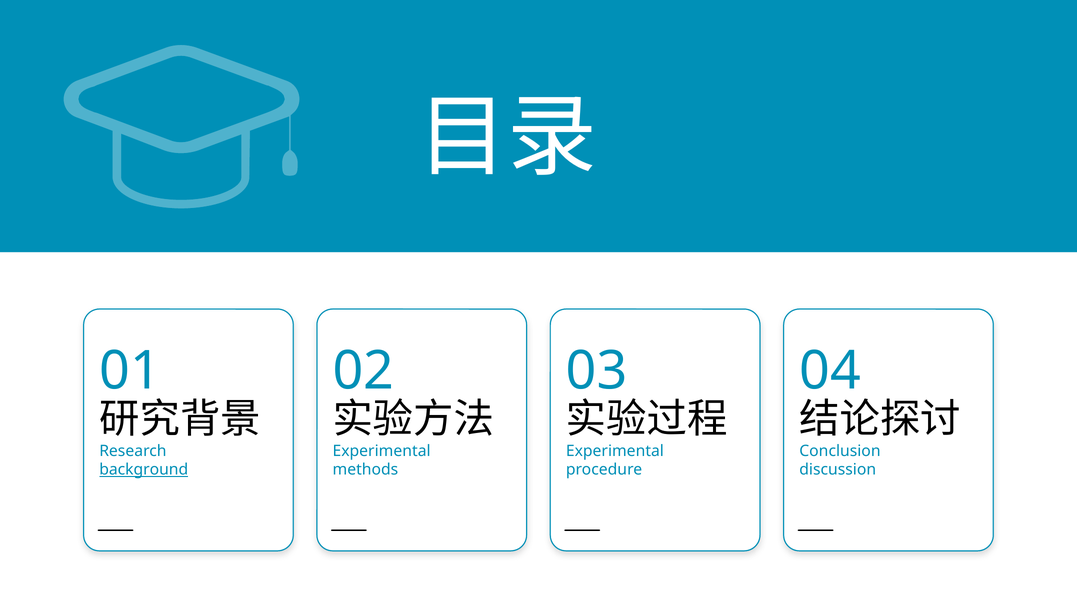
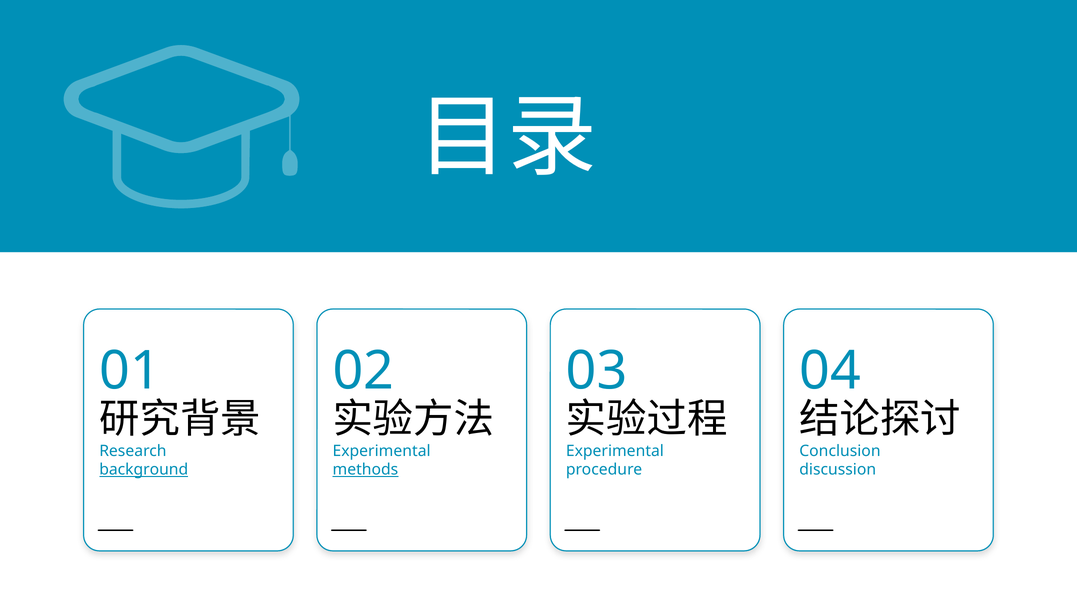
methods underline: none -> present
